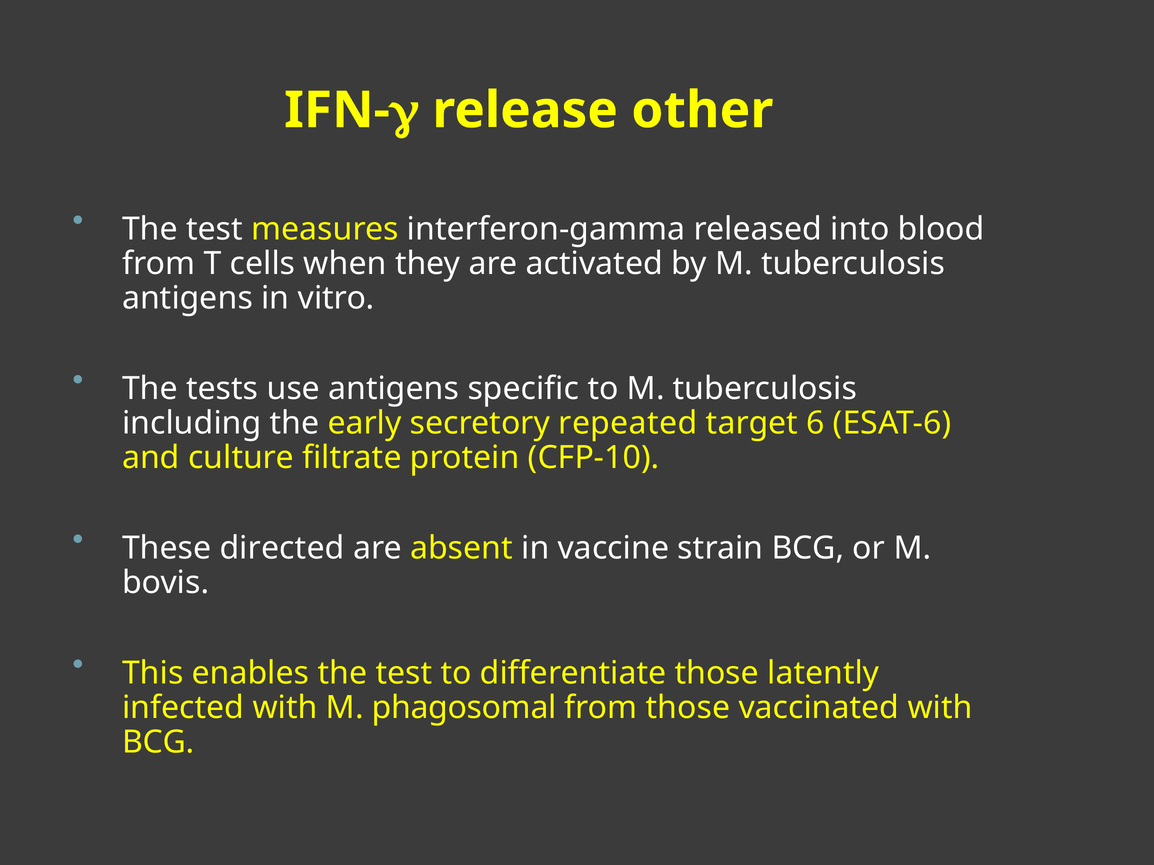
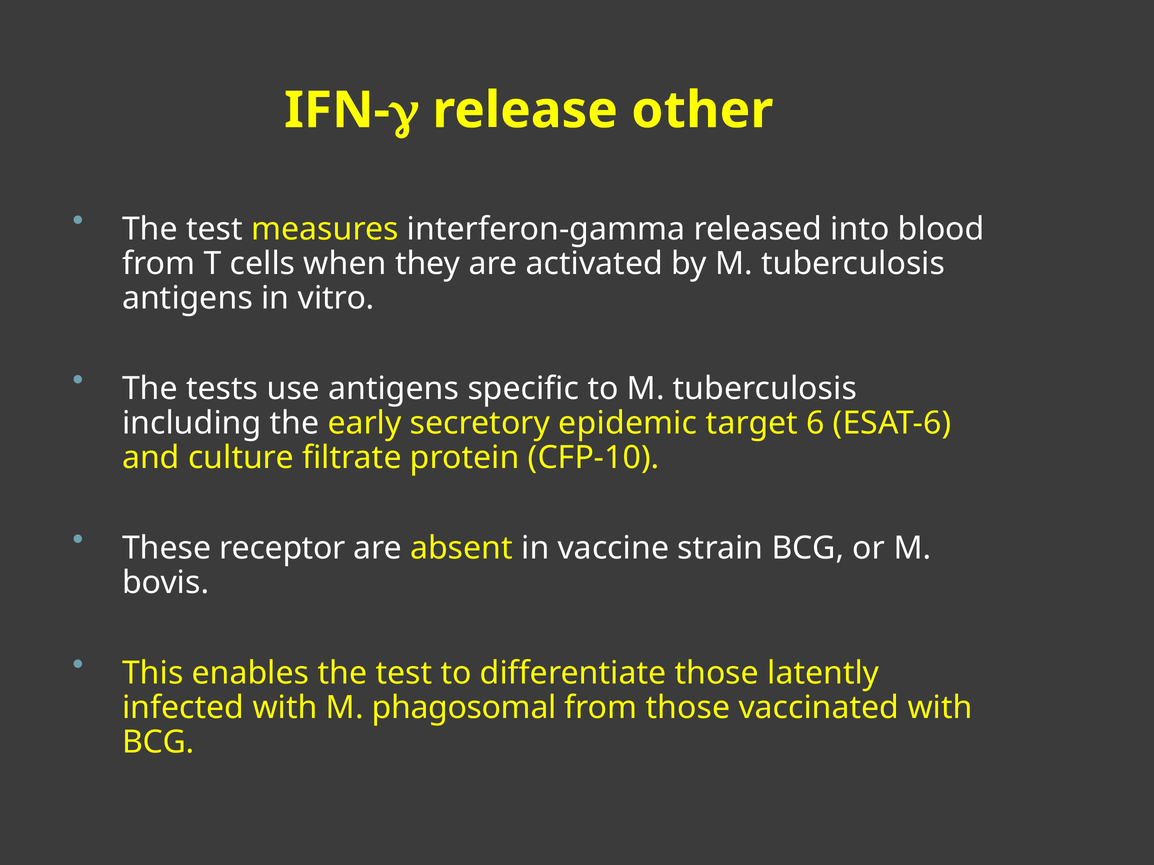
repeated: repeated -> epidemic
directed: directed -> receptor
